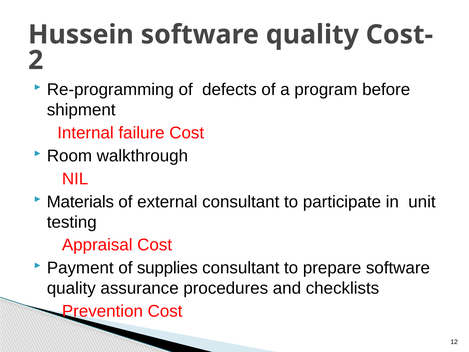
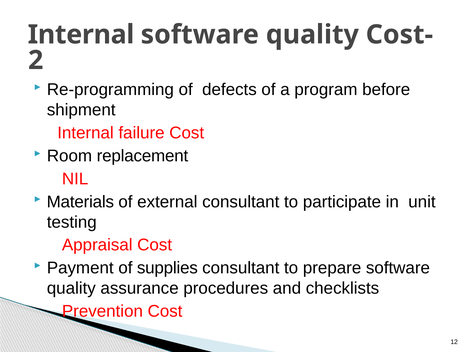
Hussein at (81, 35): Hussein -> Internal
walkthrough: walkthrough -> replacement
